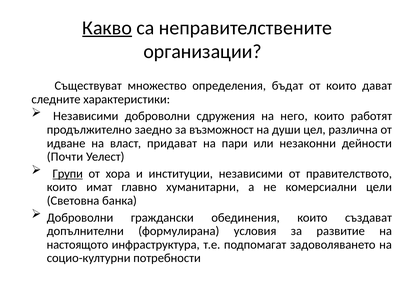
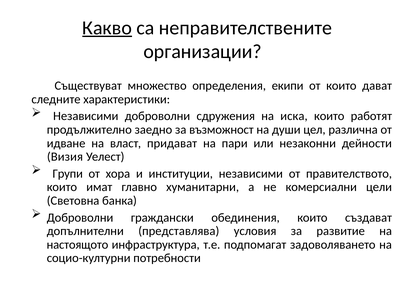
бъдат: бъдат -> екипи
него: него -> иска
Почти: Почти -> Визия
Групи underline: present -> none
формулирана: формулирана -> представлява
